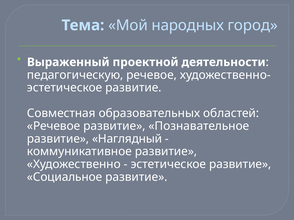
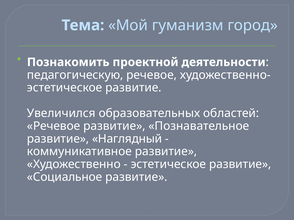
народных: народных -> гуманизм
Выраженный: Выраженный -> Познакомить
Совместная: Совместная -> Увеличился
